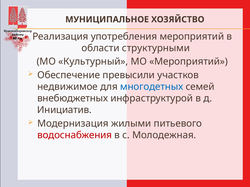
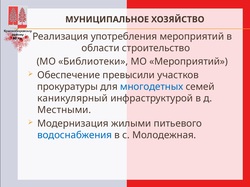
структурными: структурными -> строительство
Культурный: Культурный -> Библиотеки
недвижимое: недвижимое -> прокуратуры
внебюджетных: внебюджетных -> каникулярный
Инициатив: Инициатив -> Местными
водоснабжения colour: red -> blue
